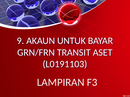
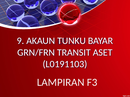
UNTUK: UNTUK -> TUNKU
